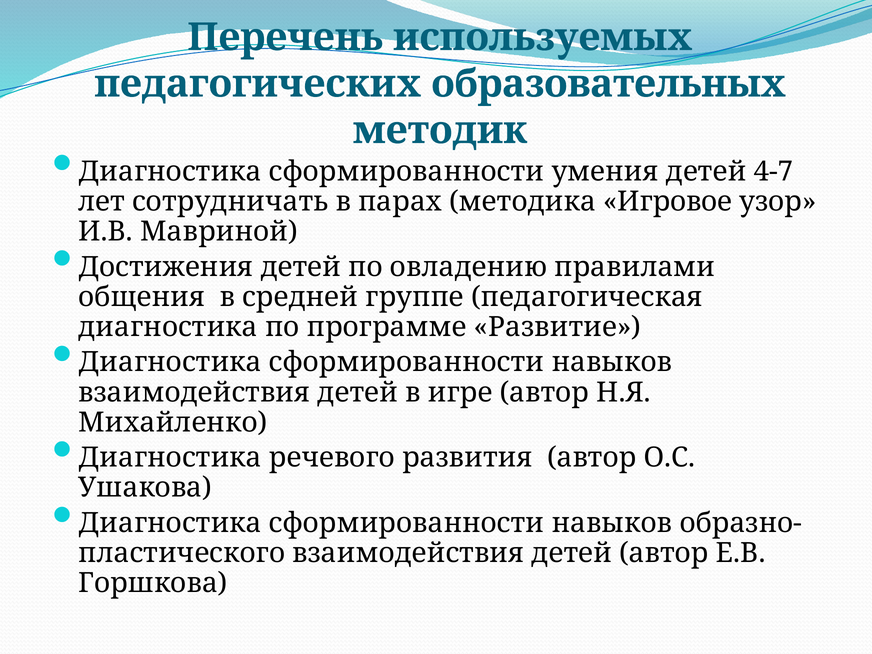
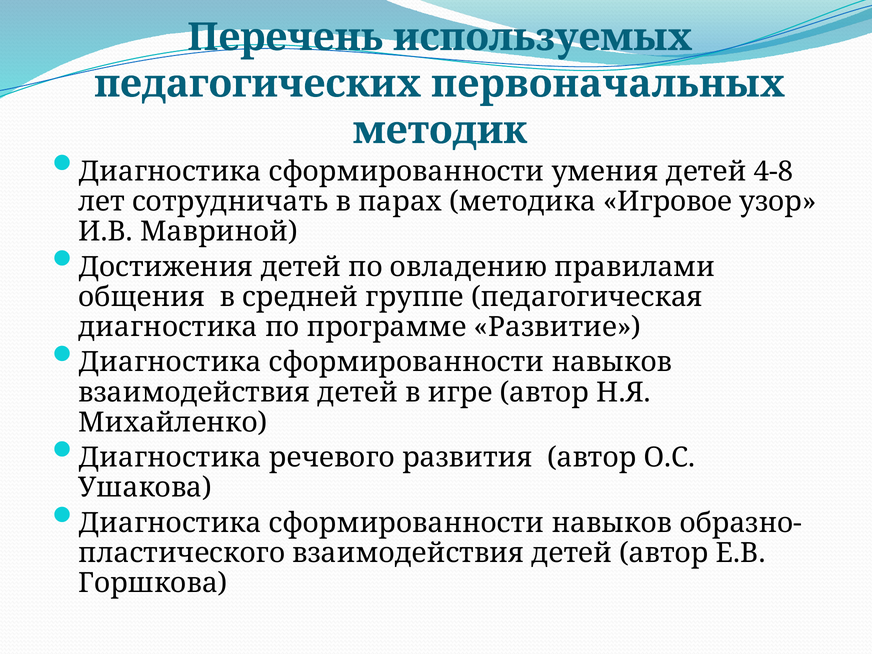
образовательных: образовательных -> первоначальных
4-7: 4-7 -> 4-8
